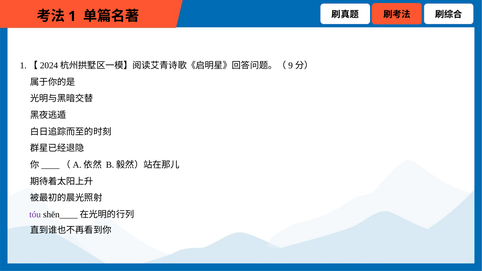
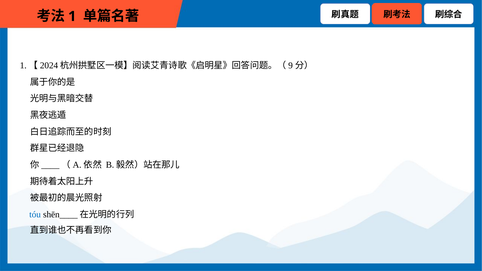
tóu colour: purple -> blue
